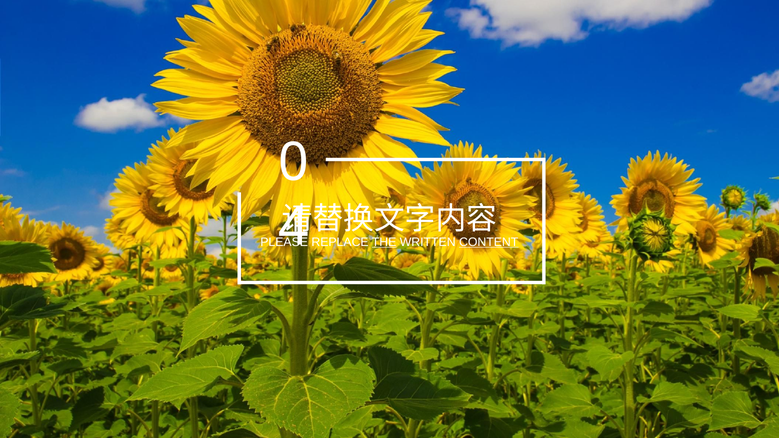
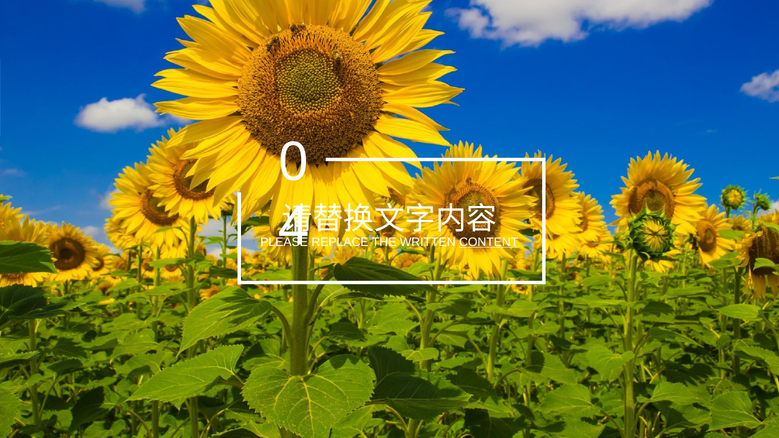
THE underline: present -> none
